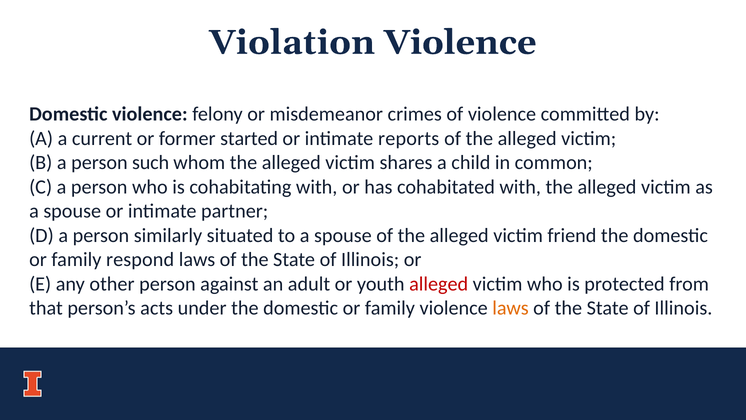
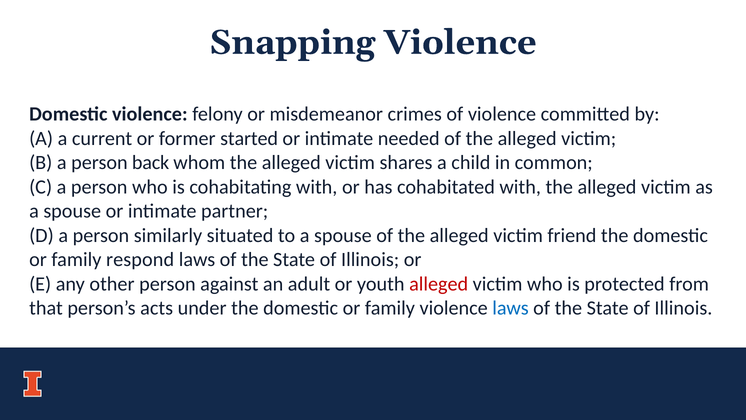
Violation: Violation -> Snapping
reports: reports -> needed
such: such -> back
laws at (511, 308) colour: orange -> blue
